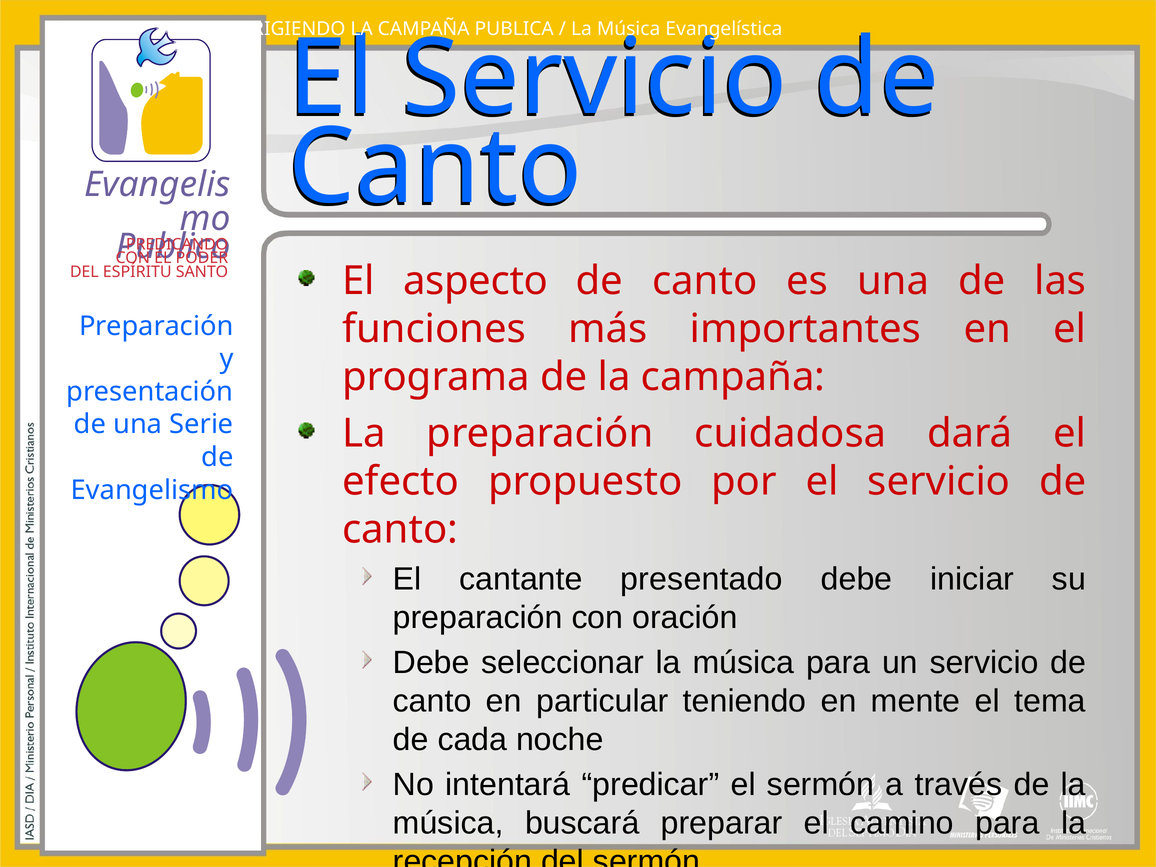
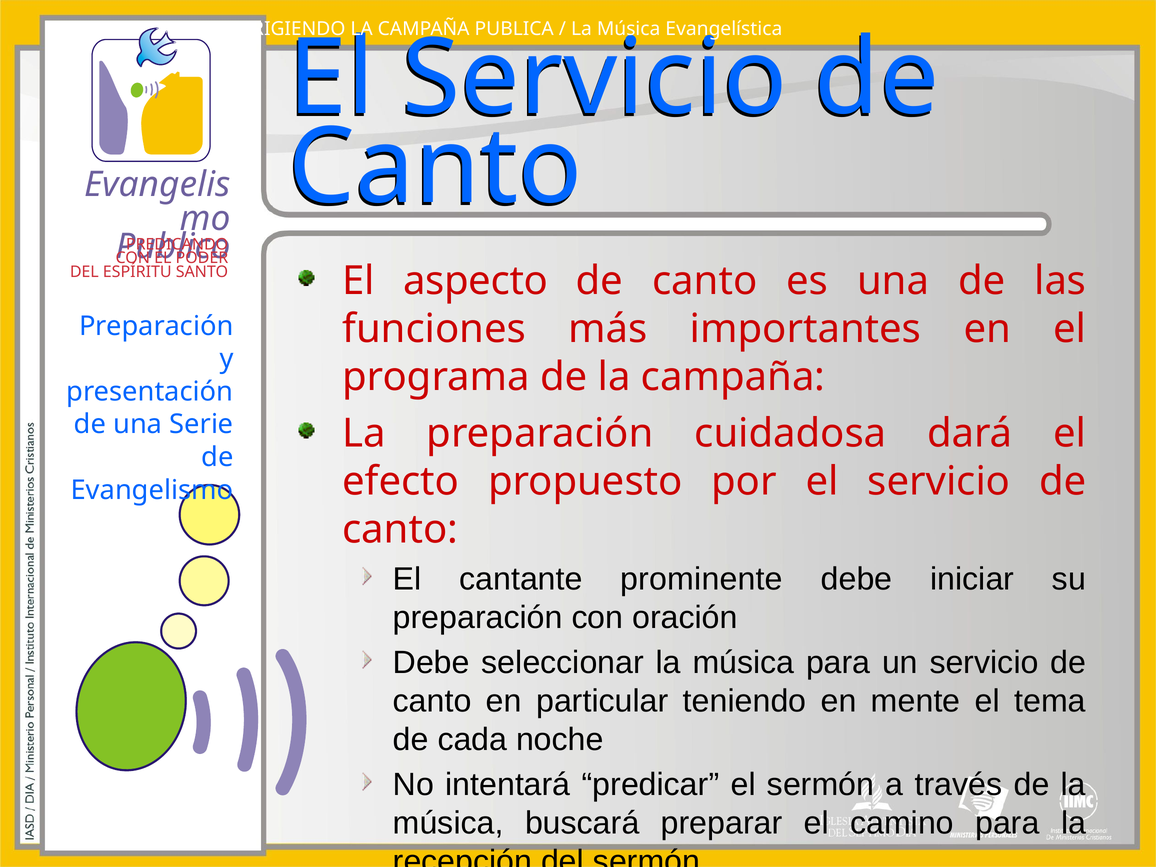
presentado: presentado -> prominente
